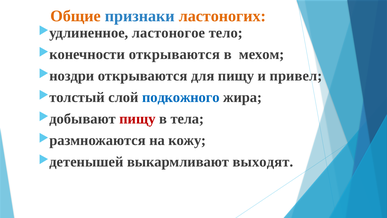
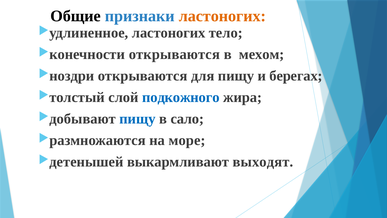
Общие colour: orange -> black
ластоногое at (169, 33): ластоногое -> ластоногих
привел: привел -> берегах
пищу at (137, 119) colour: red -> blue
тела: тела -> сало
кожу: кожу -> море
